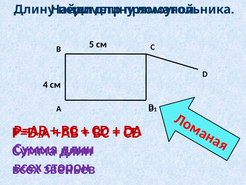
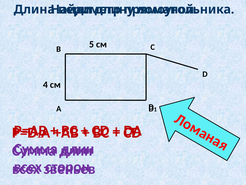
Длину at (34, 9): Длину -> Длина
